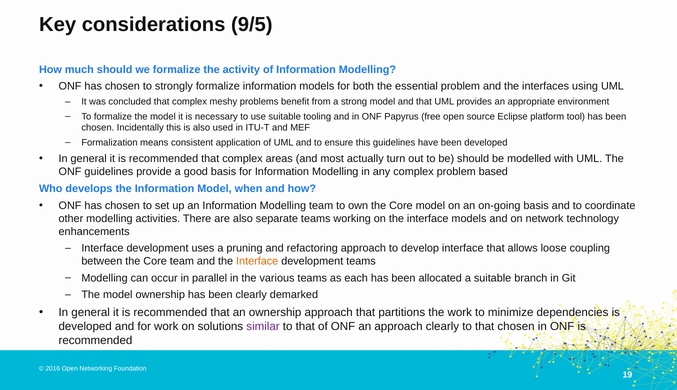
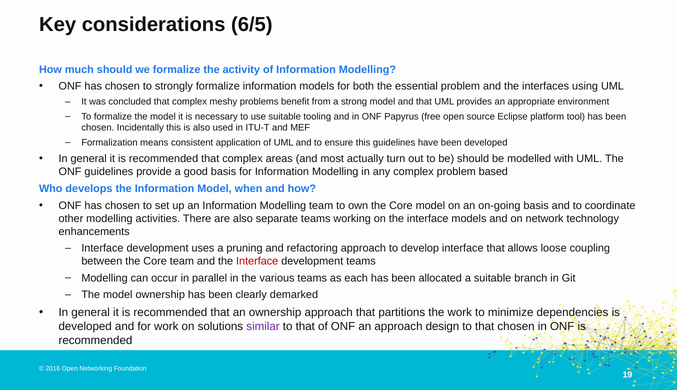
9/5: 9/5 -> 6/5
Interface at (257, 262) colour: orange -> red
approach clearly: clearly -> design
